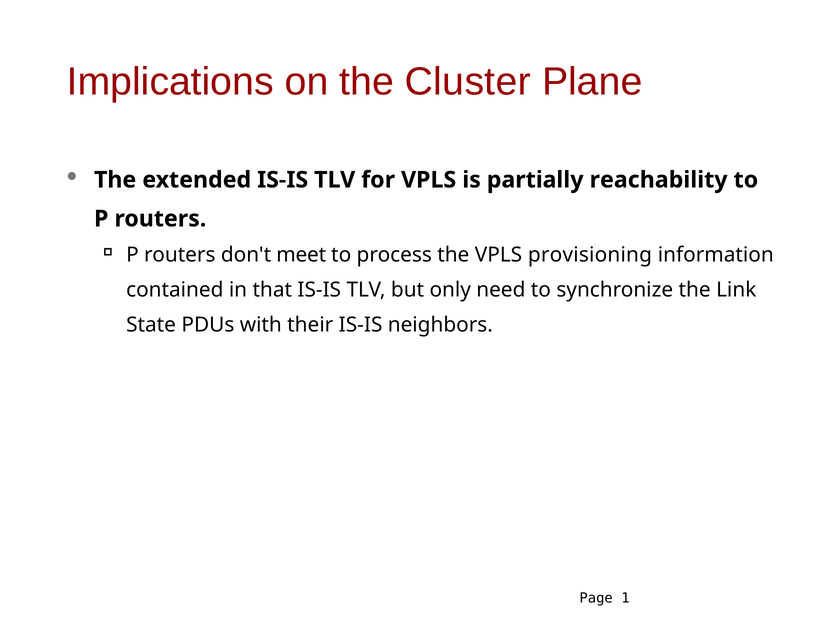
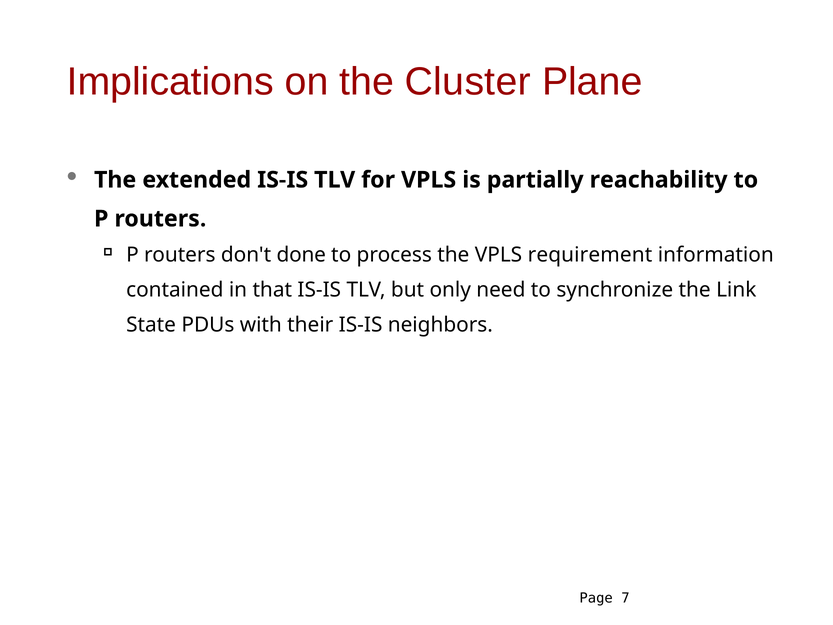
meet: meet -> done
provisioning: provisioning -> requirement
1: 1 -> 7
